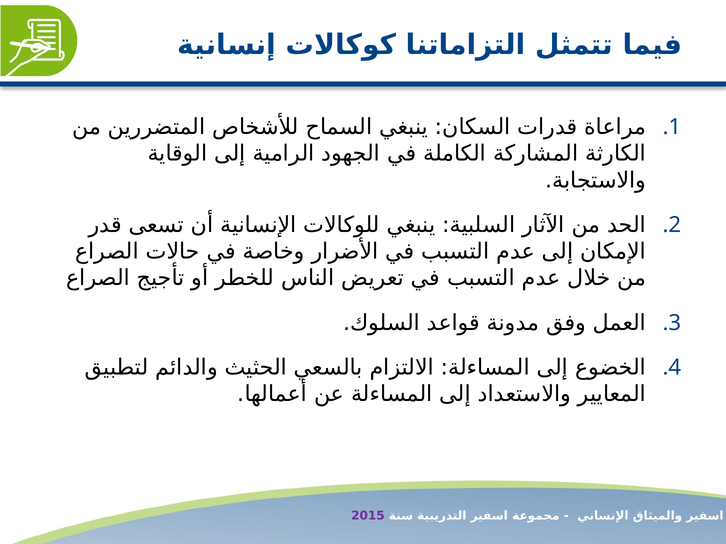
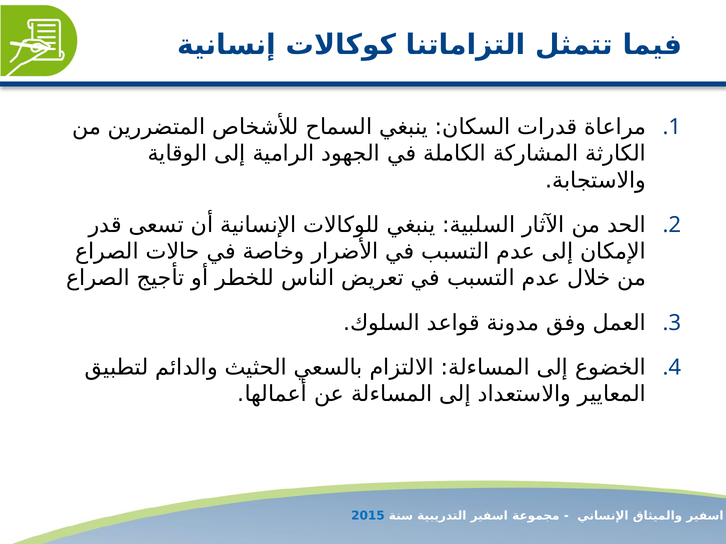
2015 colour: purple -> blue
